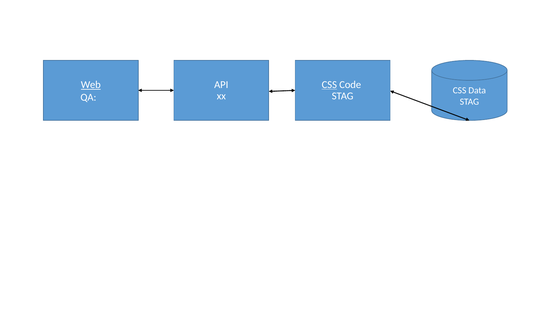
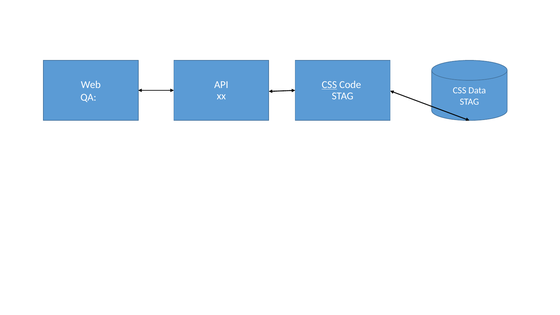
Web underline: present -> none
